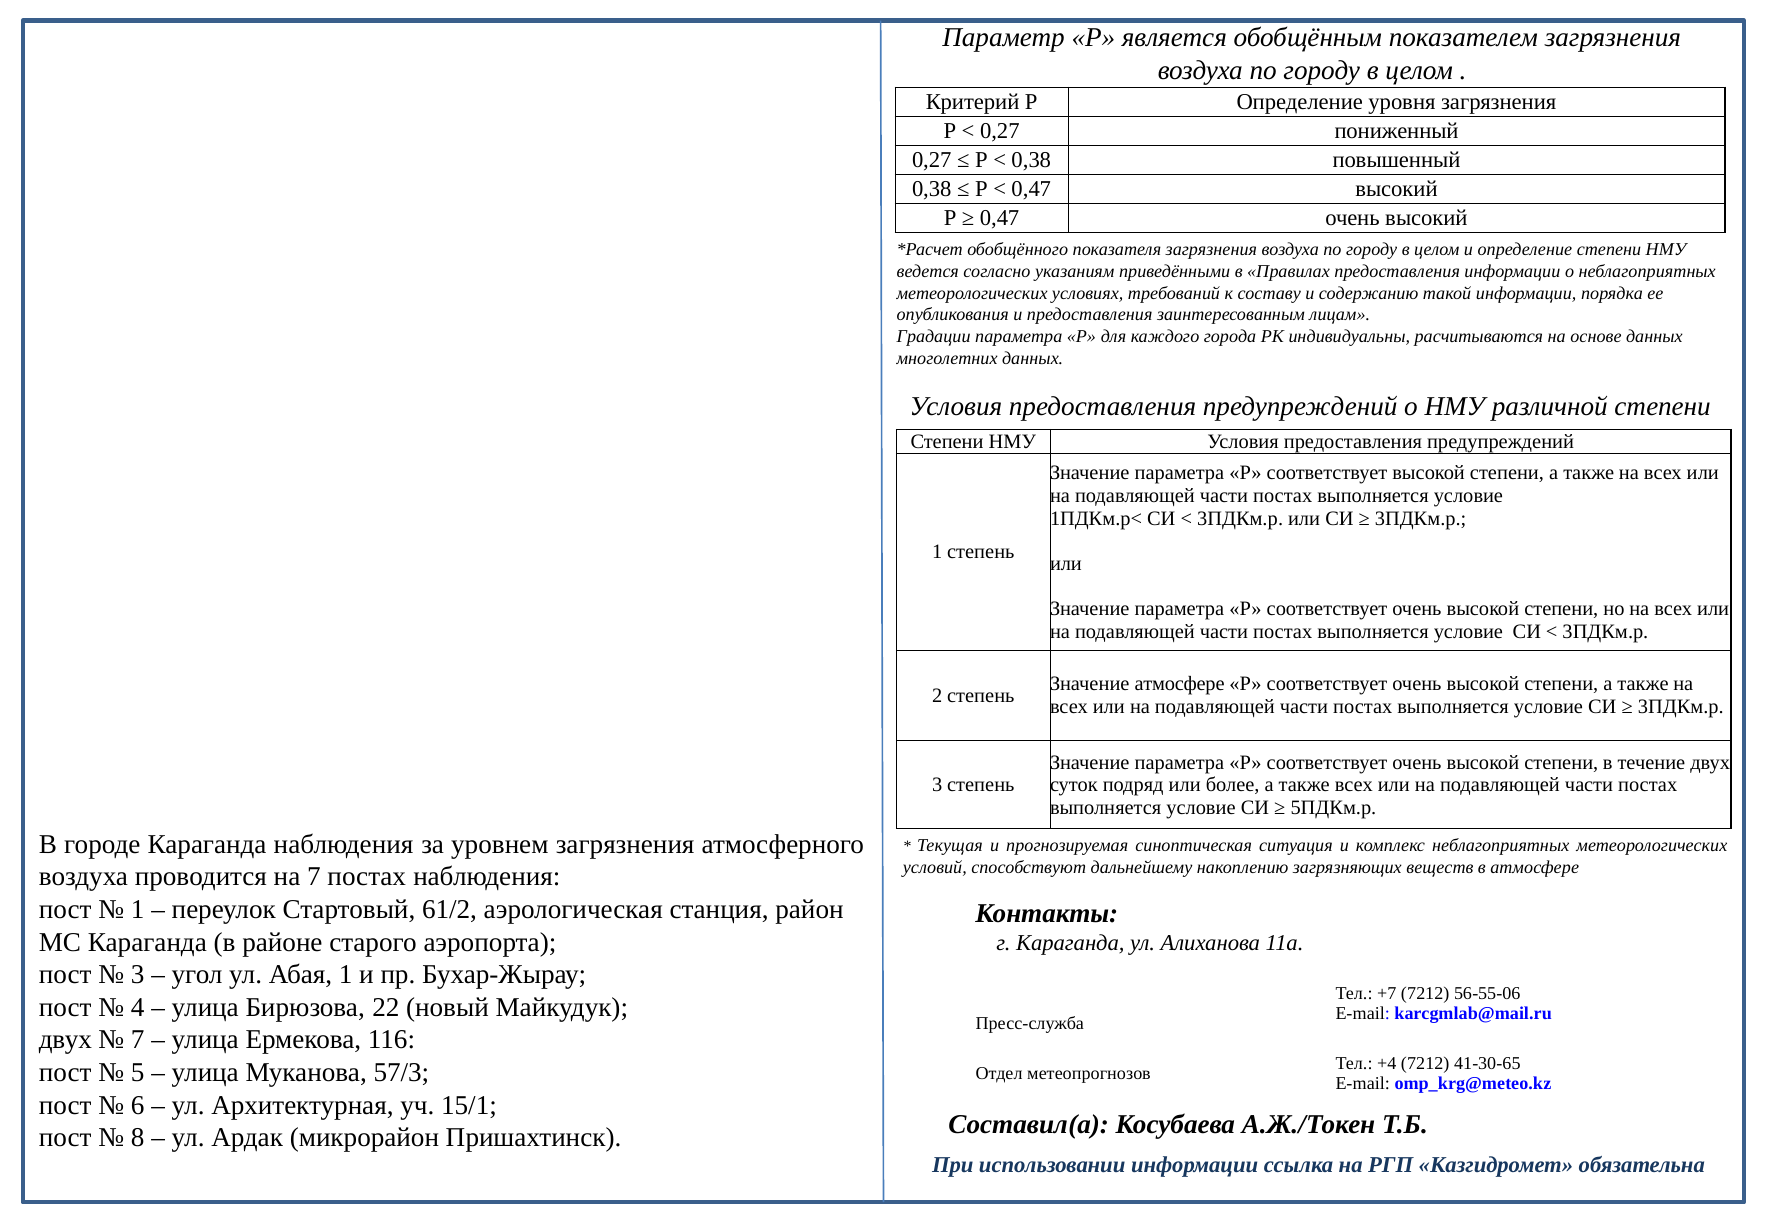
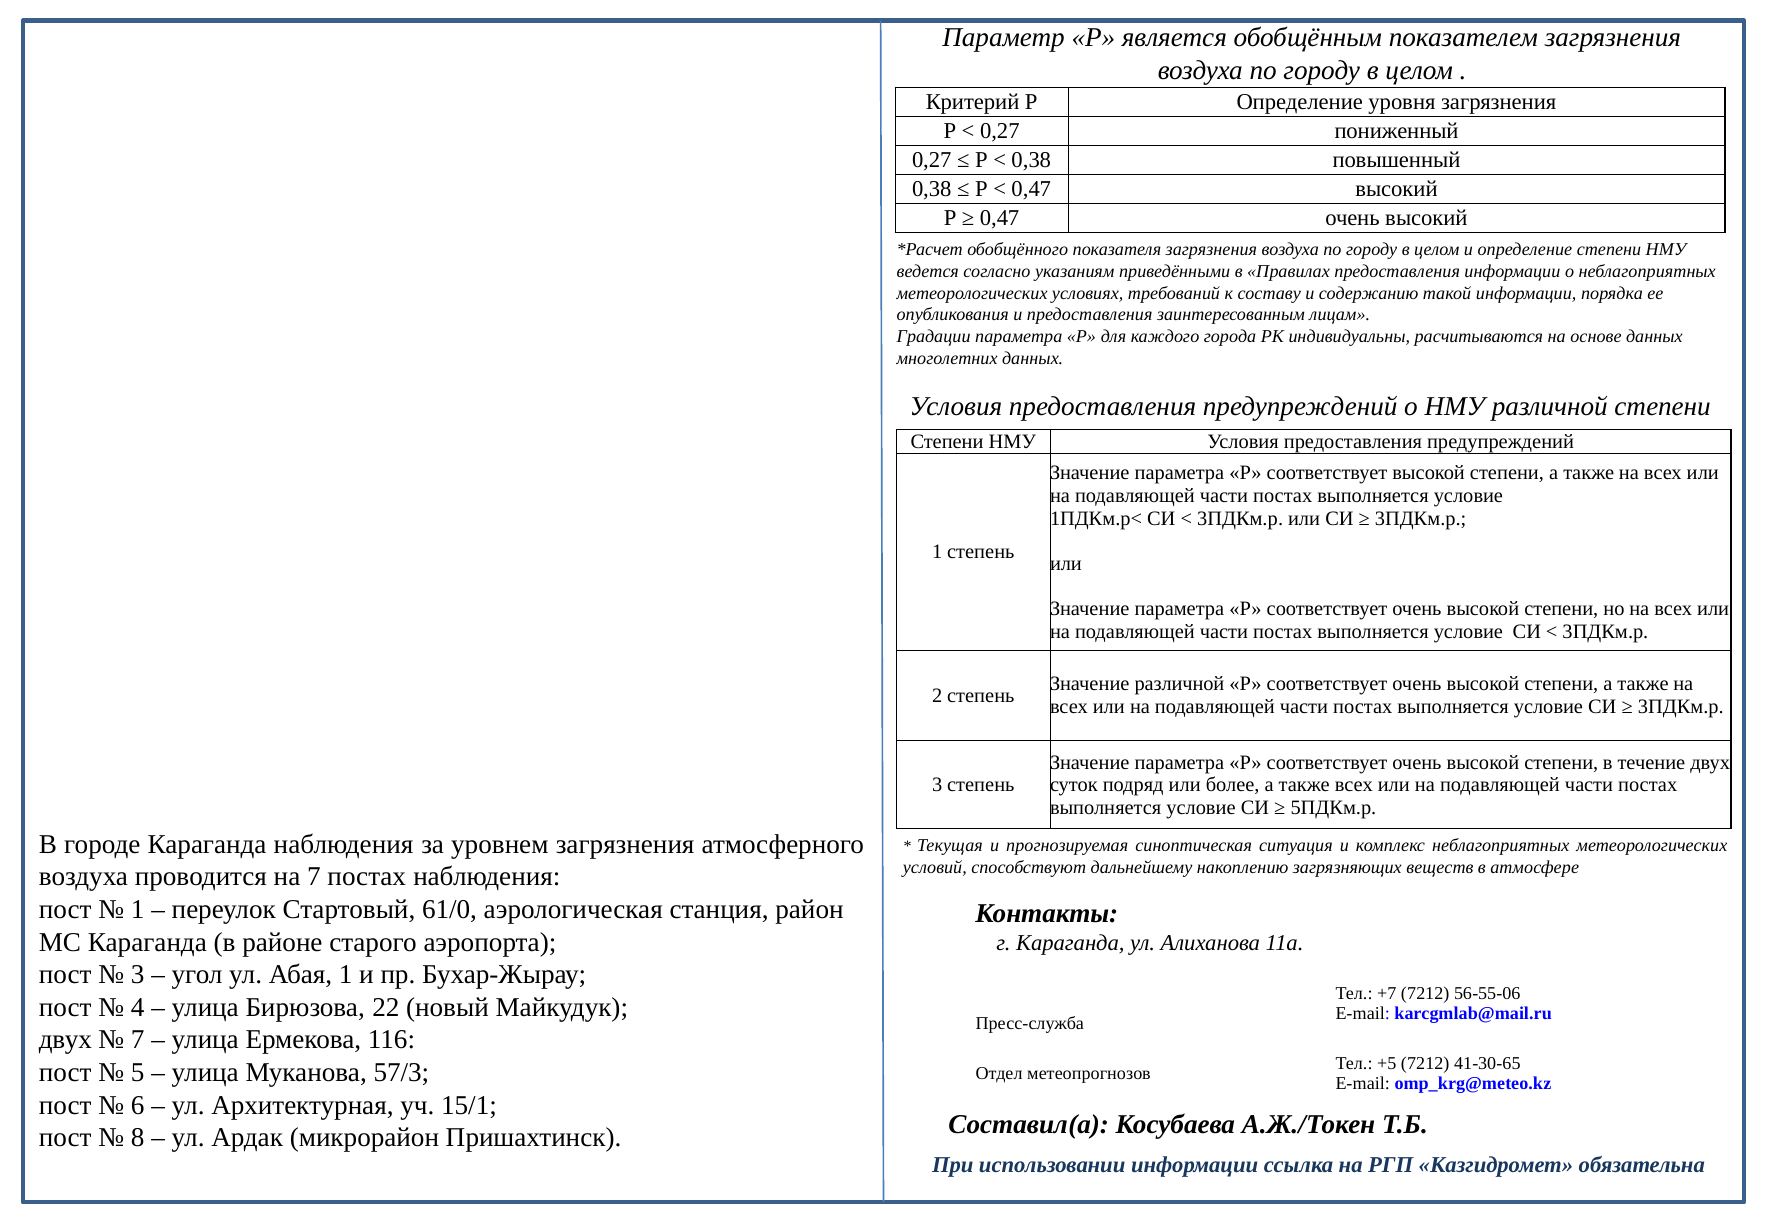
Значение атмосфере: атмосфере -> различной
61/2: 61/2 -> 61/0
+4: +4 -> +5
